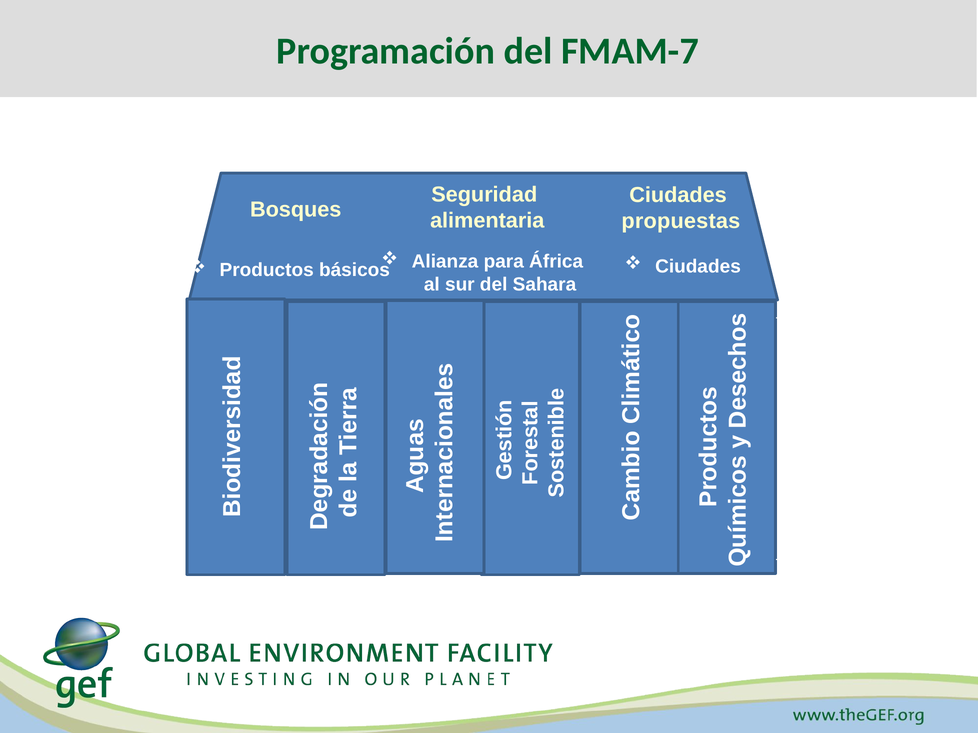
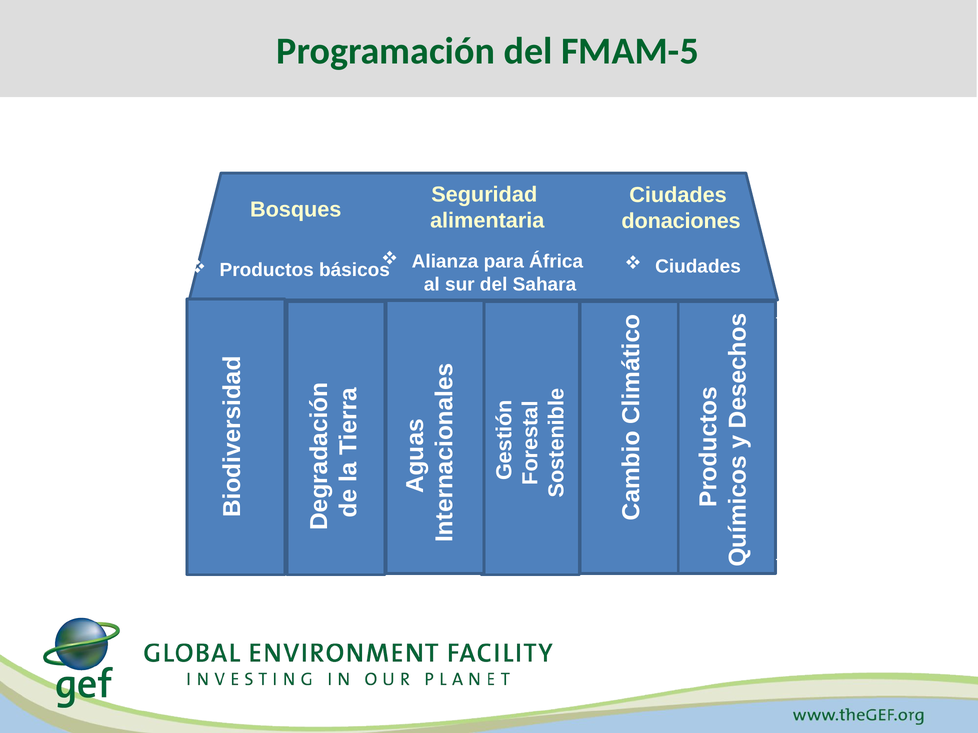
FMAM-7: FMAM-7 -> FMAM-5
propuestas: propuestas -> donaciones
